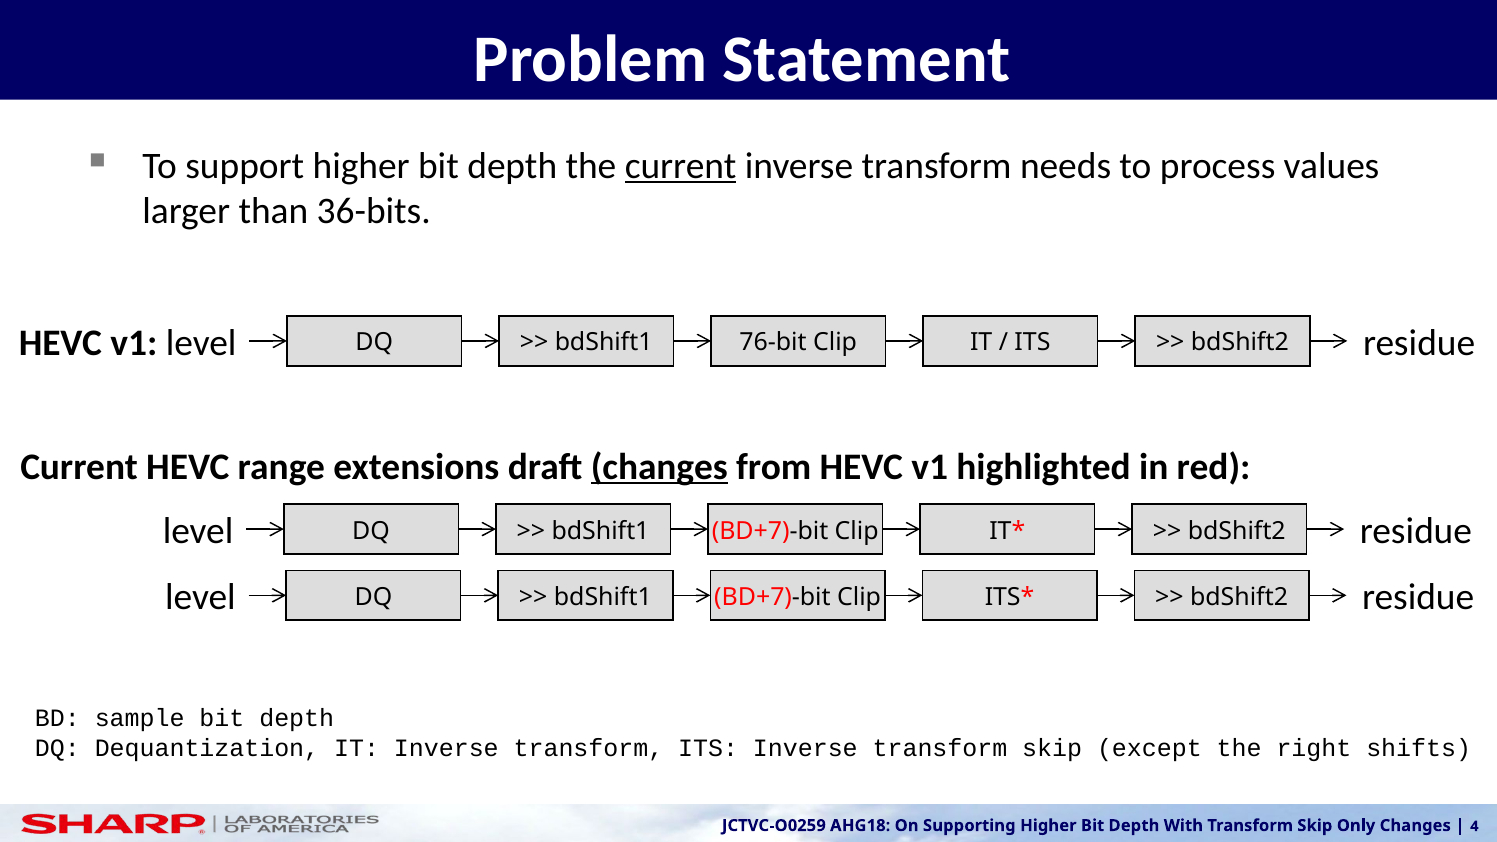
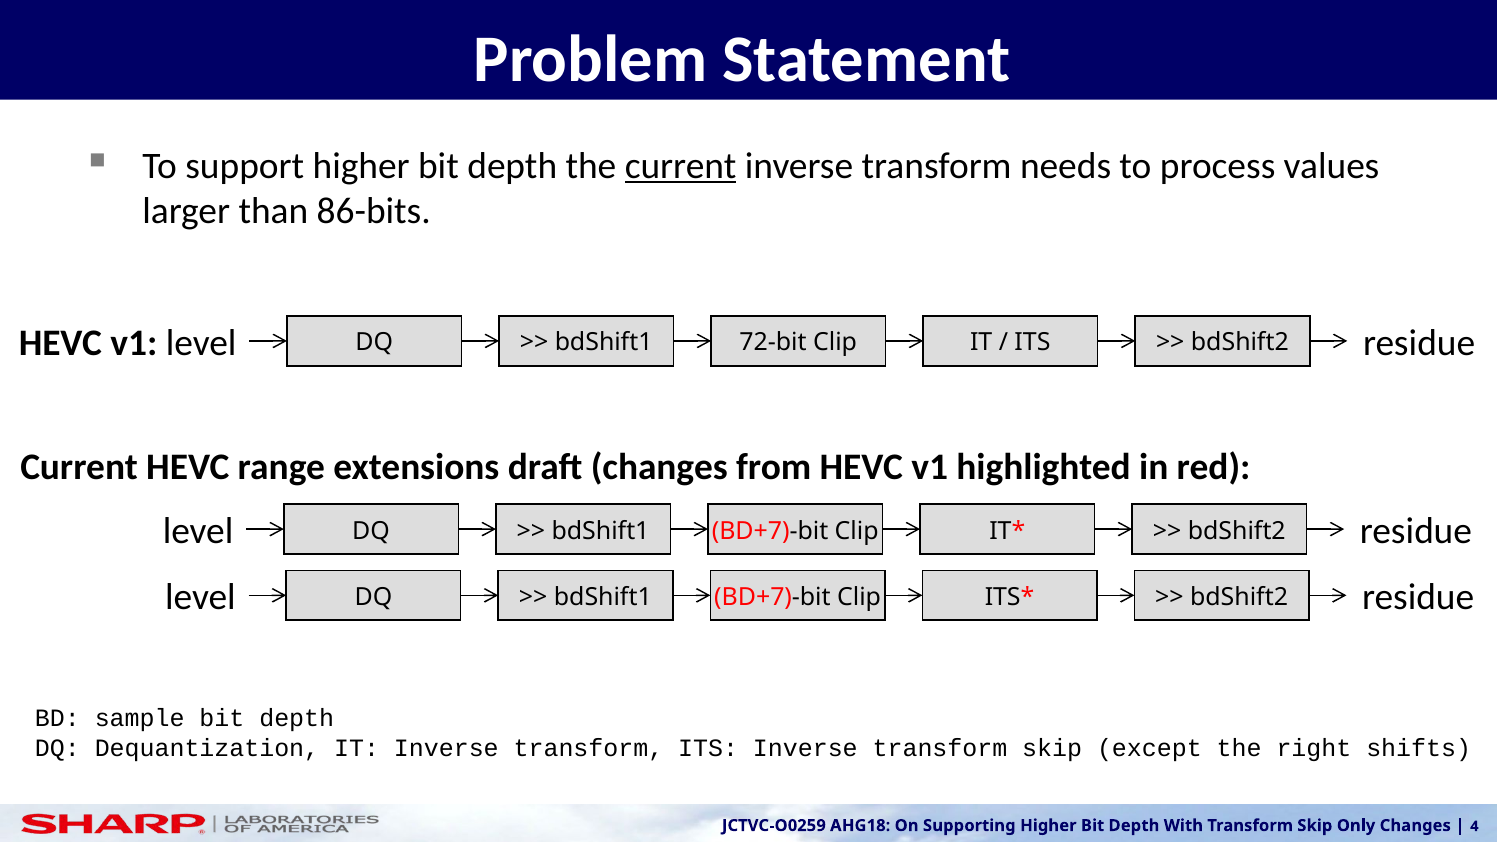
36-bits: 36-bits -> 86-bits
76-bit: 76-bit -> 72-bit
changes at (659, 467) underline: present -> none
